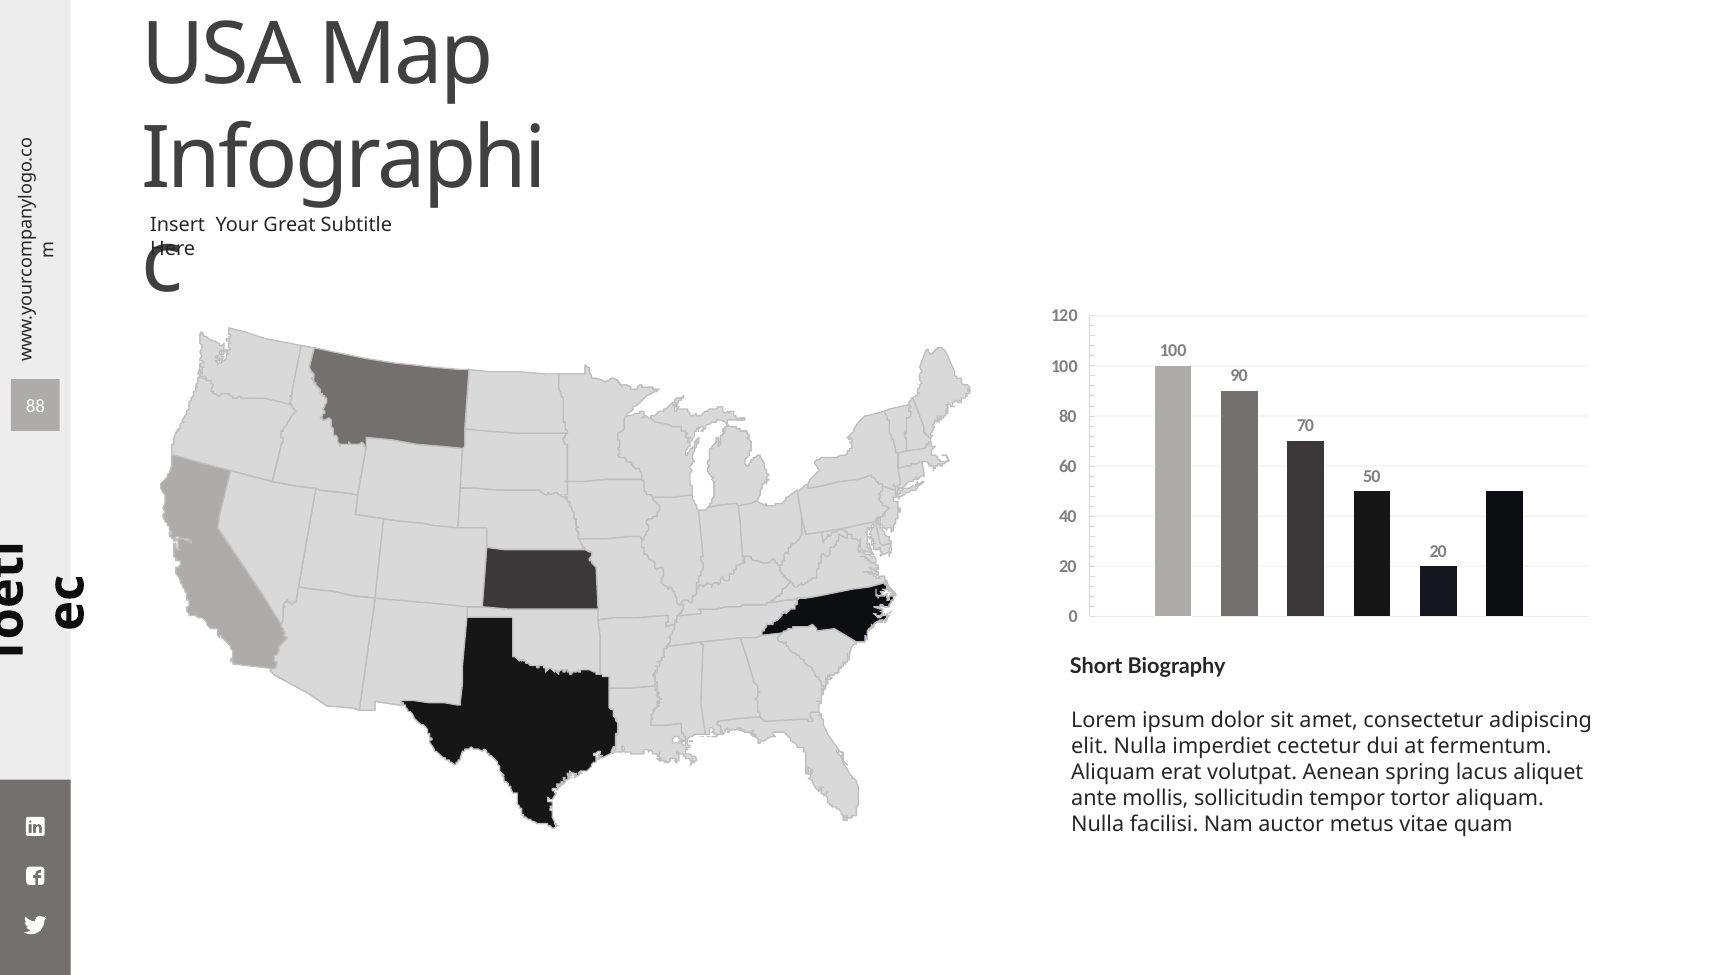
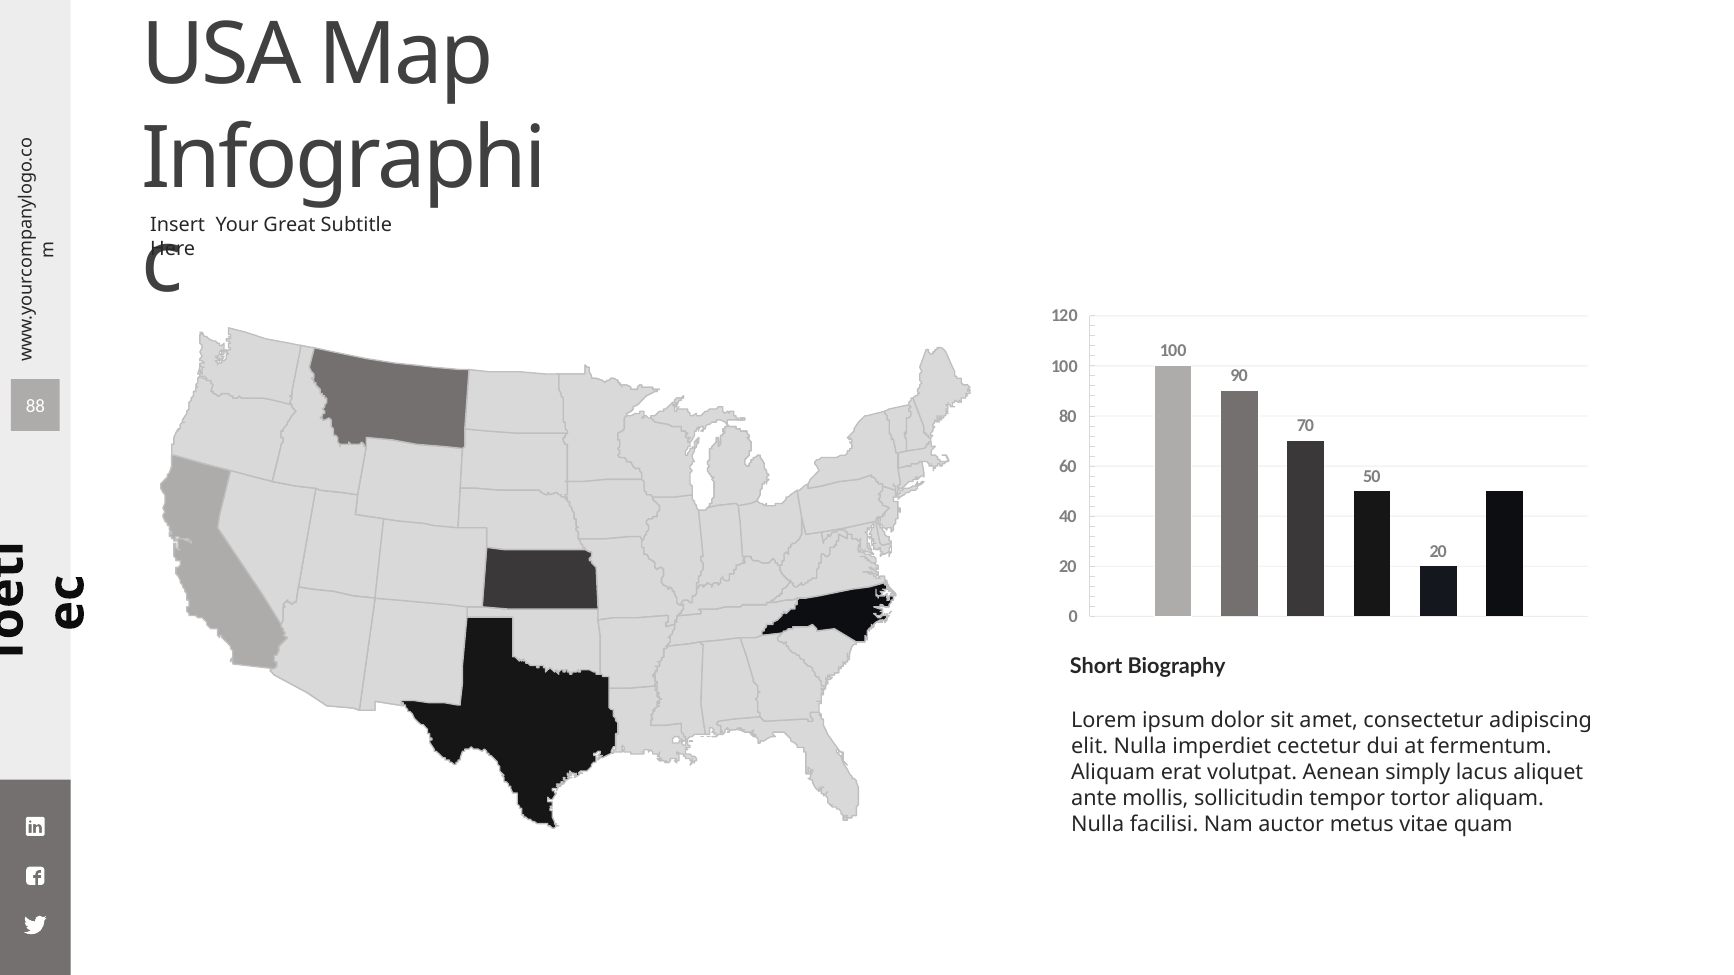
spring: spring -> simply
